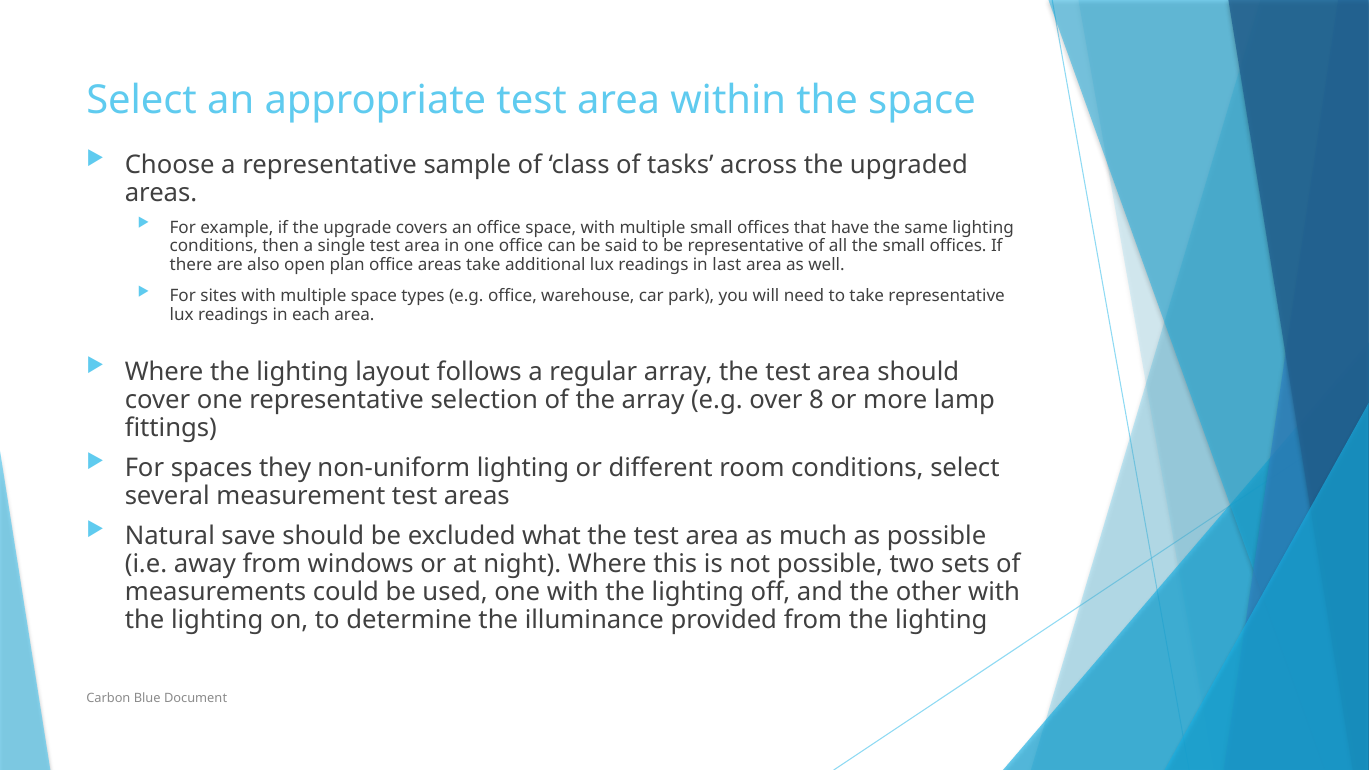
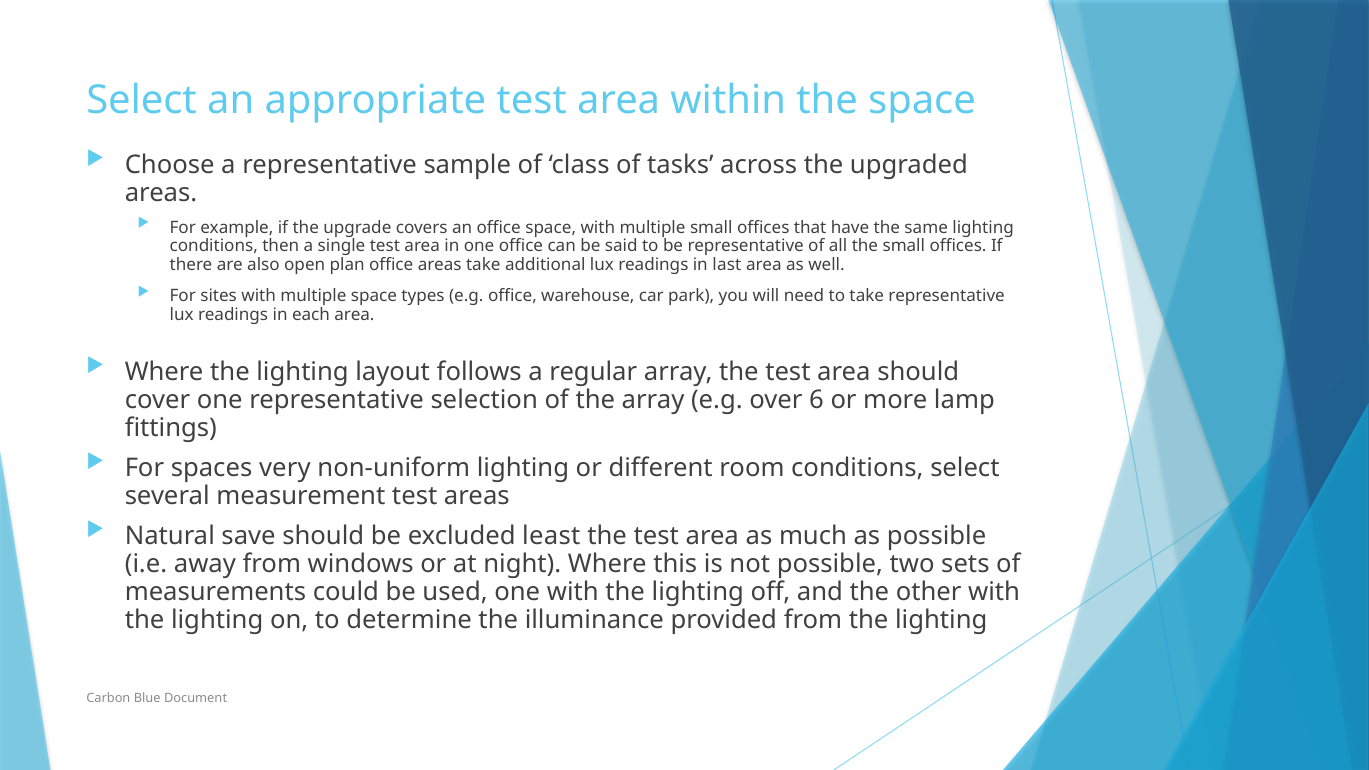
8: 8 -> 6
they: they -> very
what: what -> least
